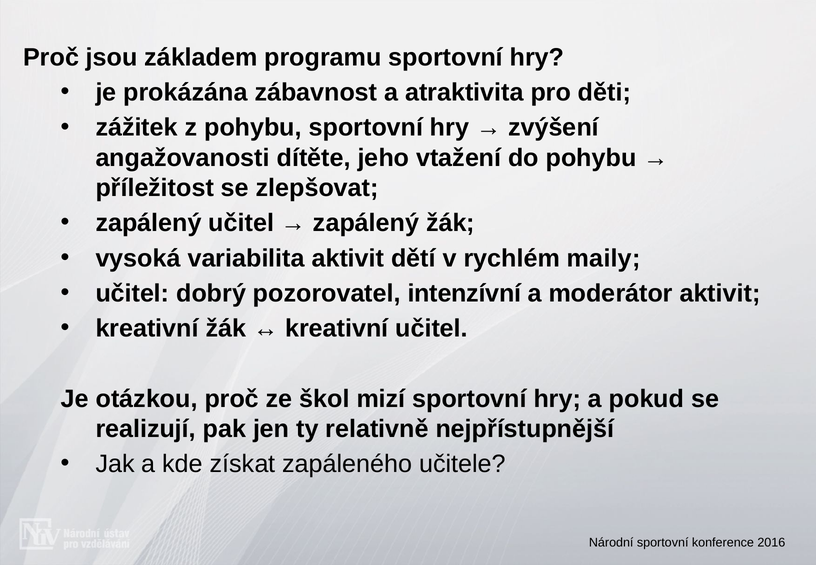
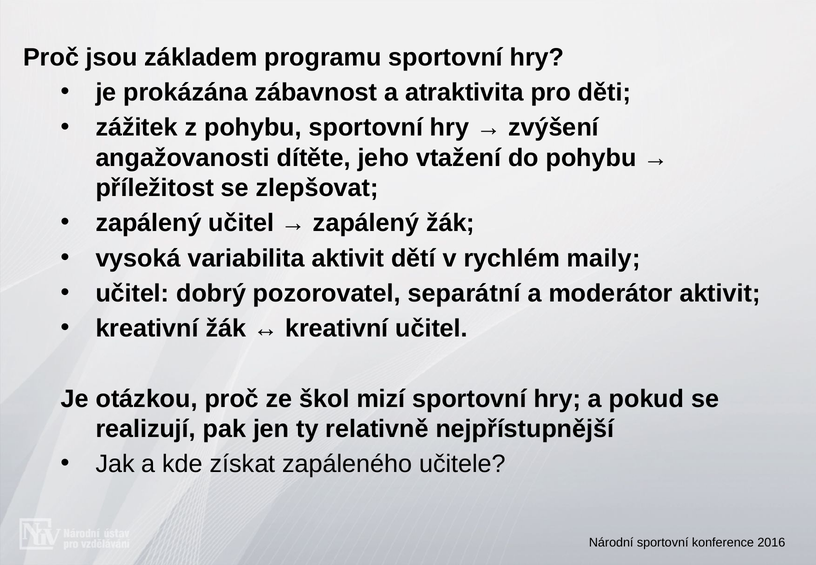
intenzívní: intenzívní -> separátní
